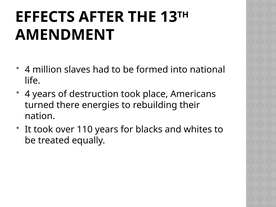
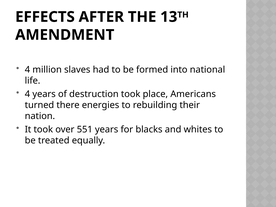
110: 110 -> 551
